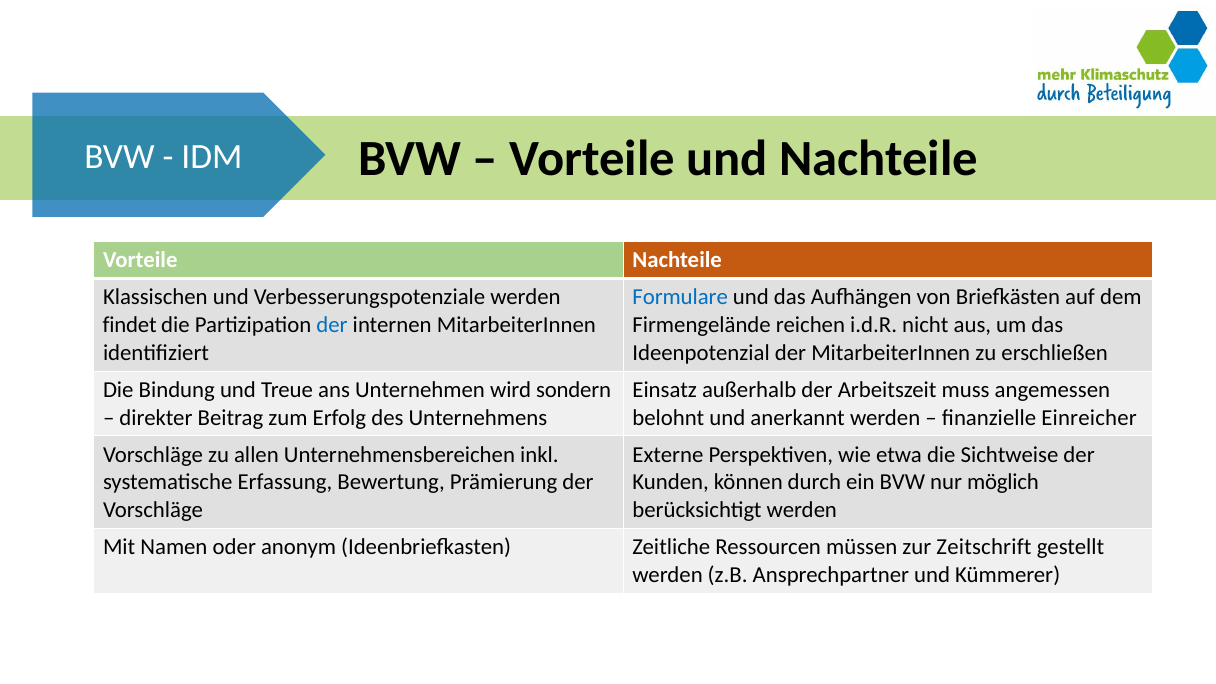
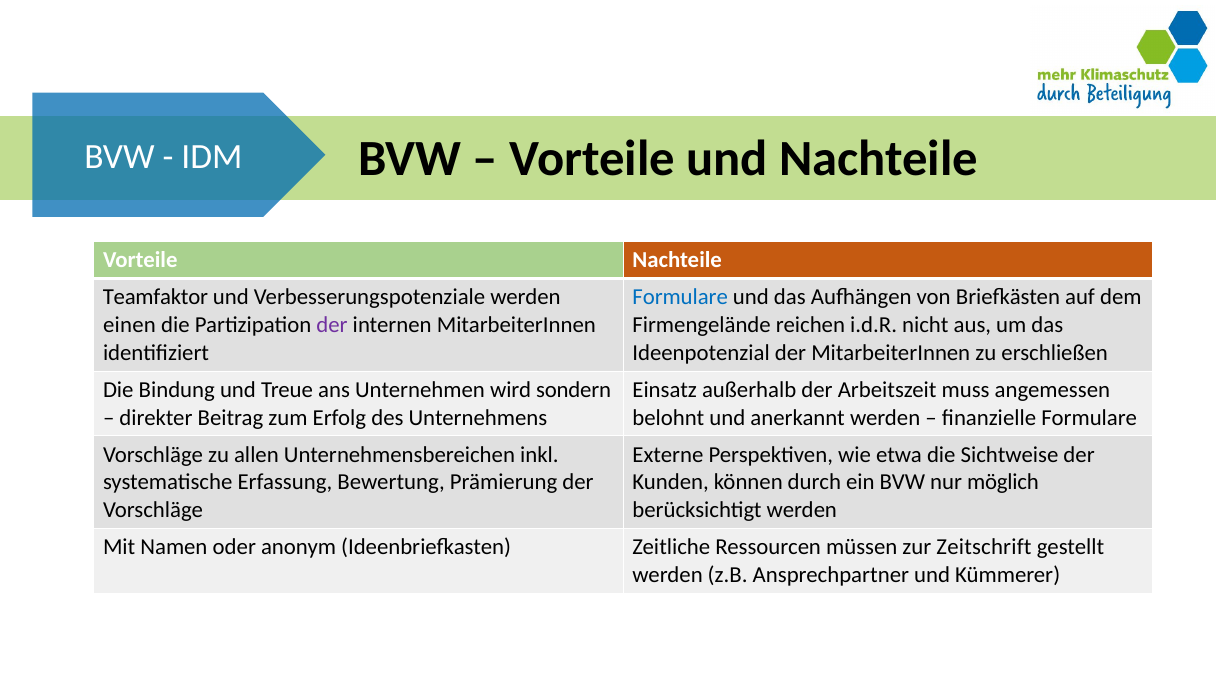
Klassischen: Klassischen -> Teamfaktor
findet: findet -> einen
der at (332, 325) colour: blue -> purple
finanzielle Einreicher: Einreicher -> Formulare
